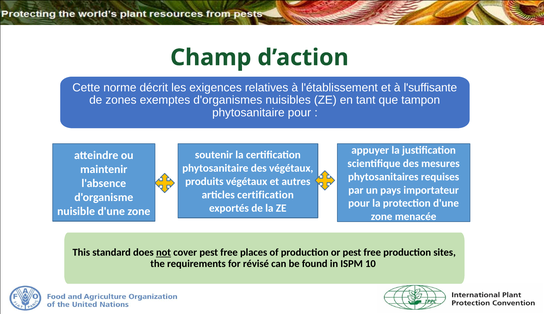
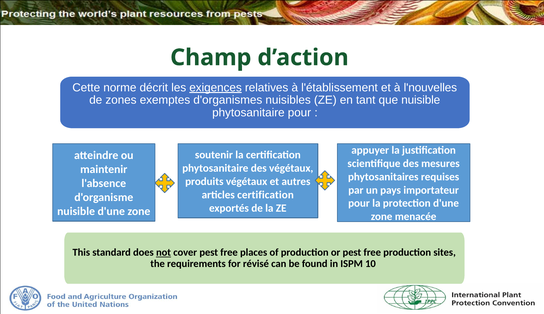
exigences underline: none -> present
l'suffisante: l'suffisante -> l'nouvelles
que tampon: tampon -> nuisible
